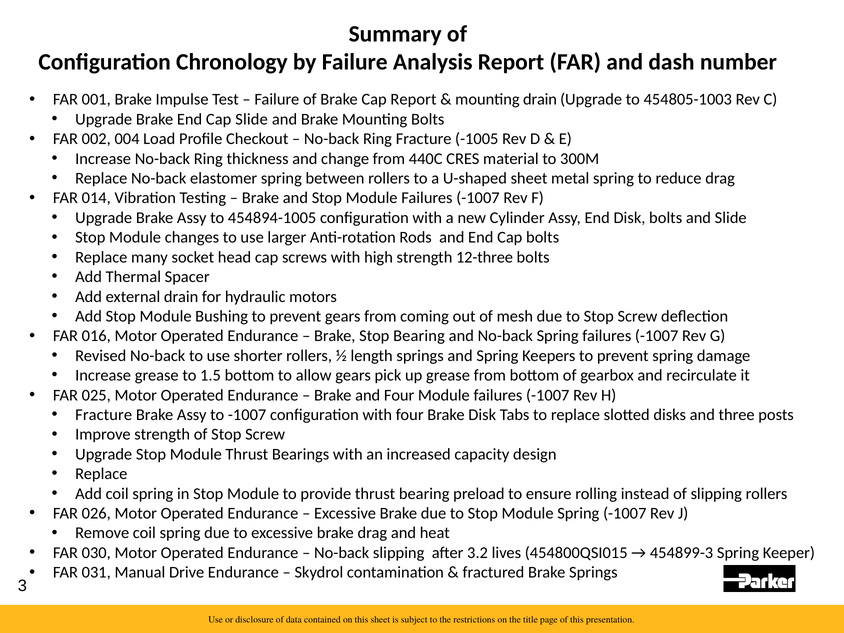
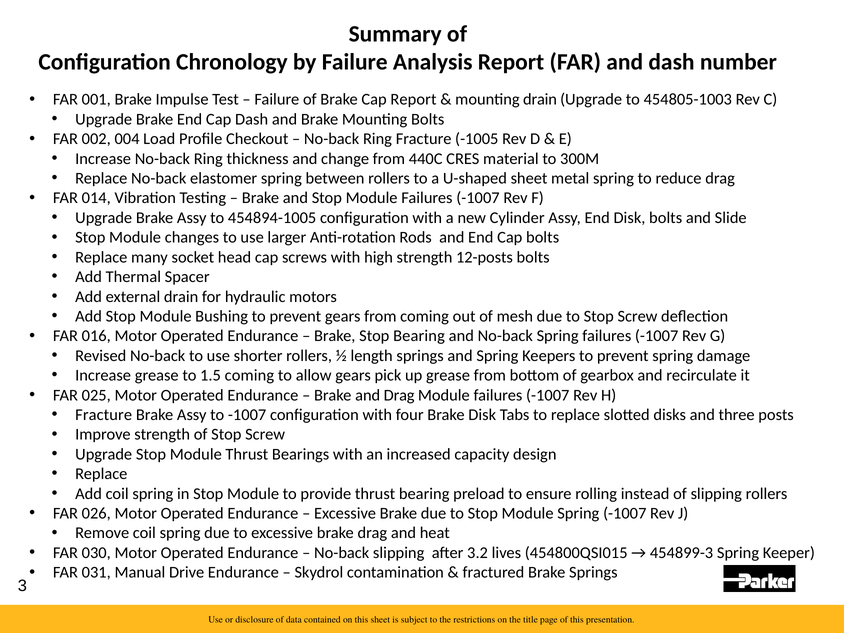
Cap Slide: Slide -> Dash
12-three: 12-three -> 12-posts
1.5 bottom: bottom -> coming
and Four: Four -> Drag
